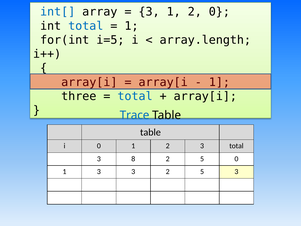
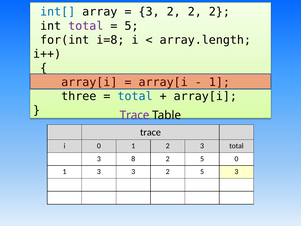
1 at (174, 12): 1 -> 2
0 at (219, 12): 0 -> 2
total at (86, 26) colour: blue -> purple
1 at (131, 26): 1 -> 5
i=5: i=5 -> i=8
Trace at (135, 115) colour: blue -> purple
table at (150, 132): table -> trace
